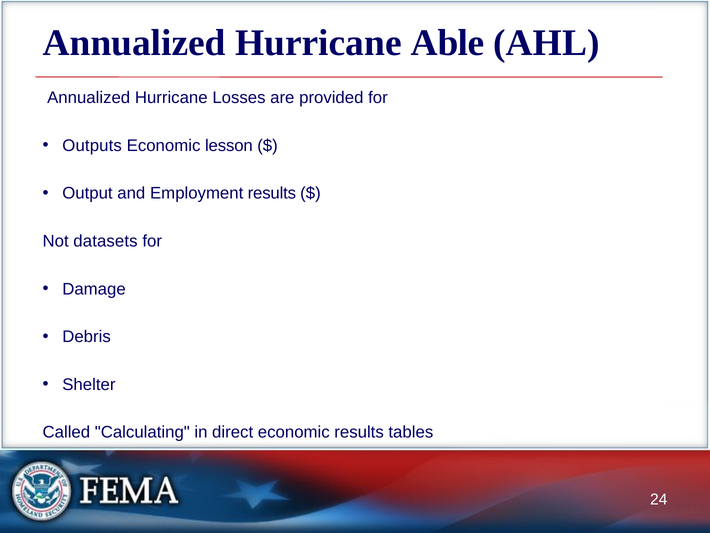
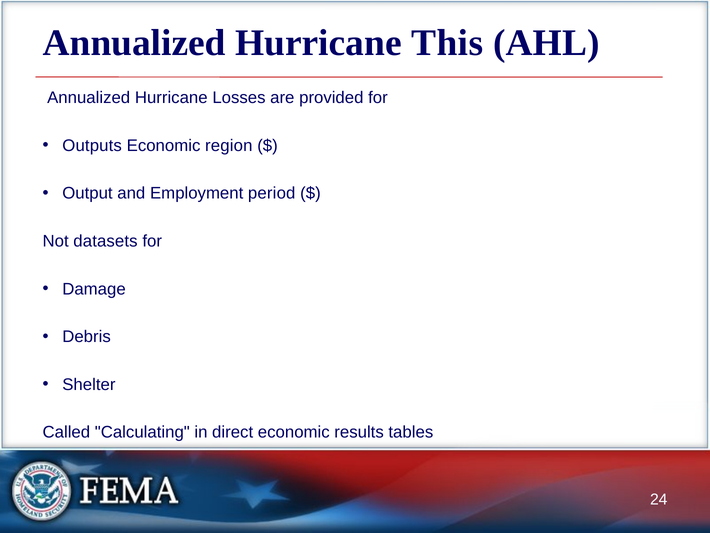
Able: Able -> This
lesson: lesson -> region
Employment results: results -> period
